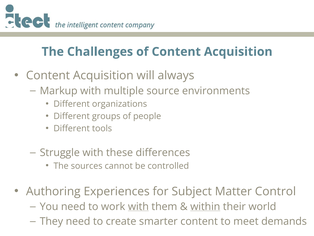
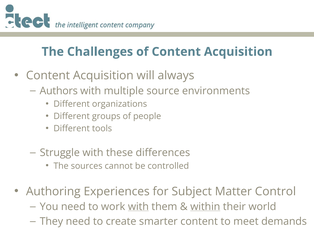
Markup: Markup -> Authors
